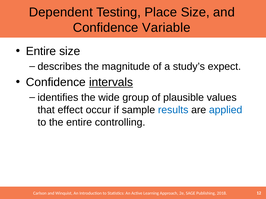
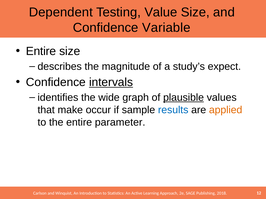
Place: Place -> Value
group: group -> graph
plausible underline: none -> present
effect: effect -> make
applied colour: blue -> orange
controlling: controlling -> parameter
